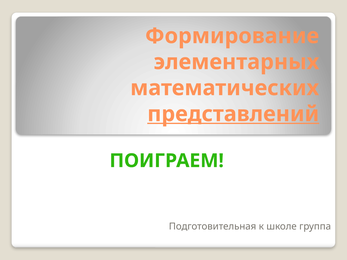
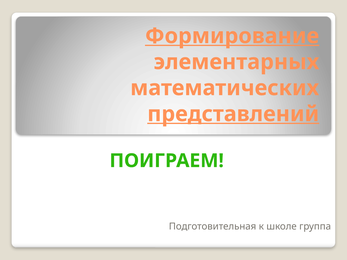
Формирование underline: none -> present
